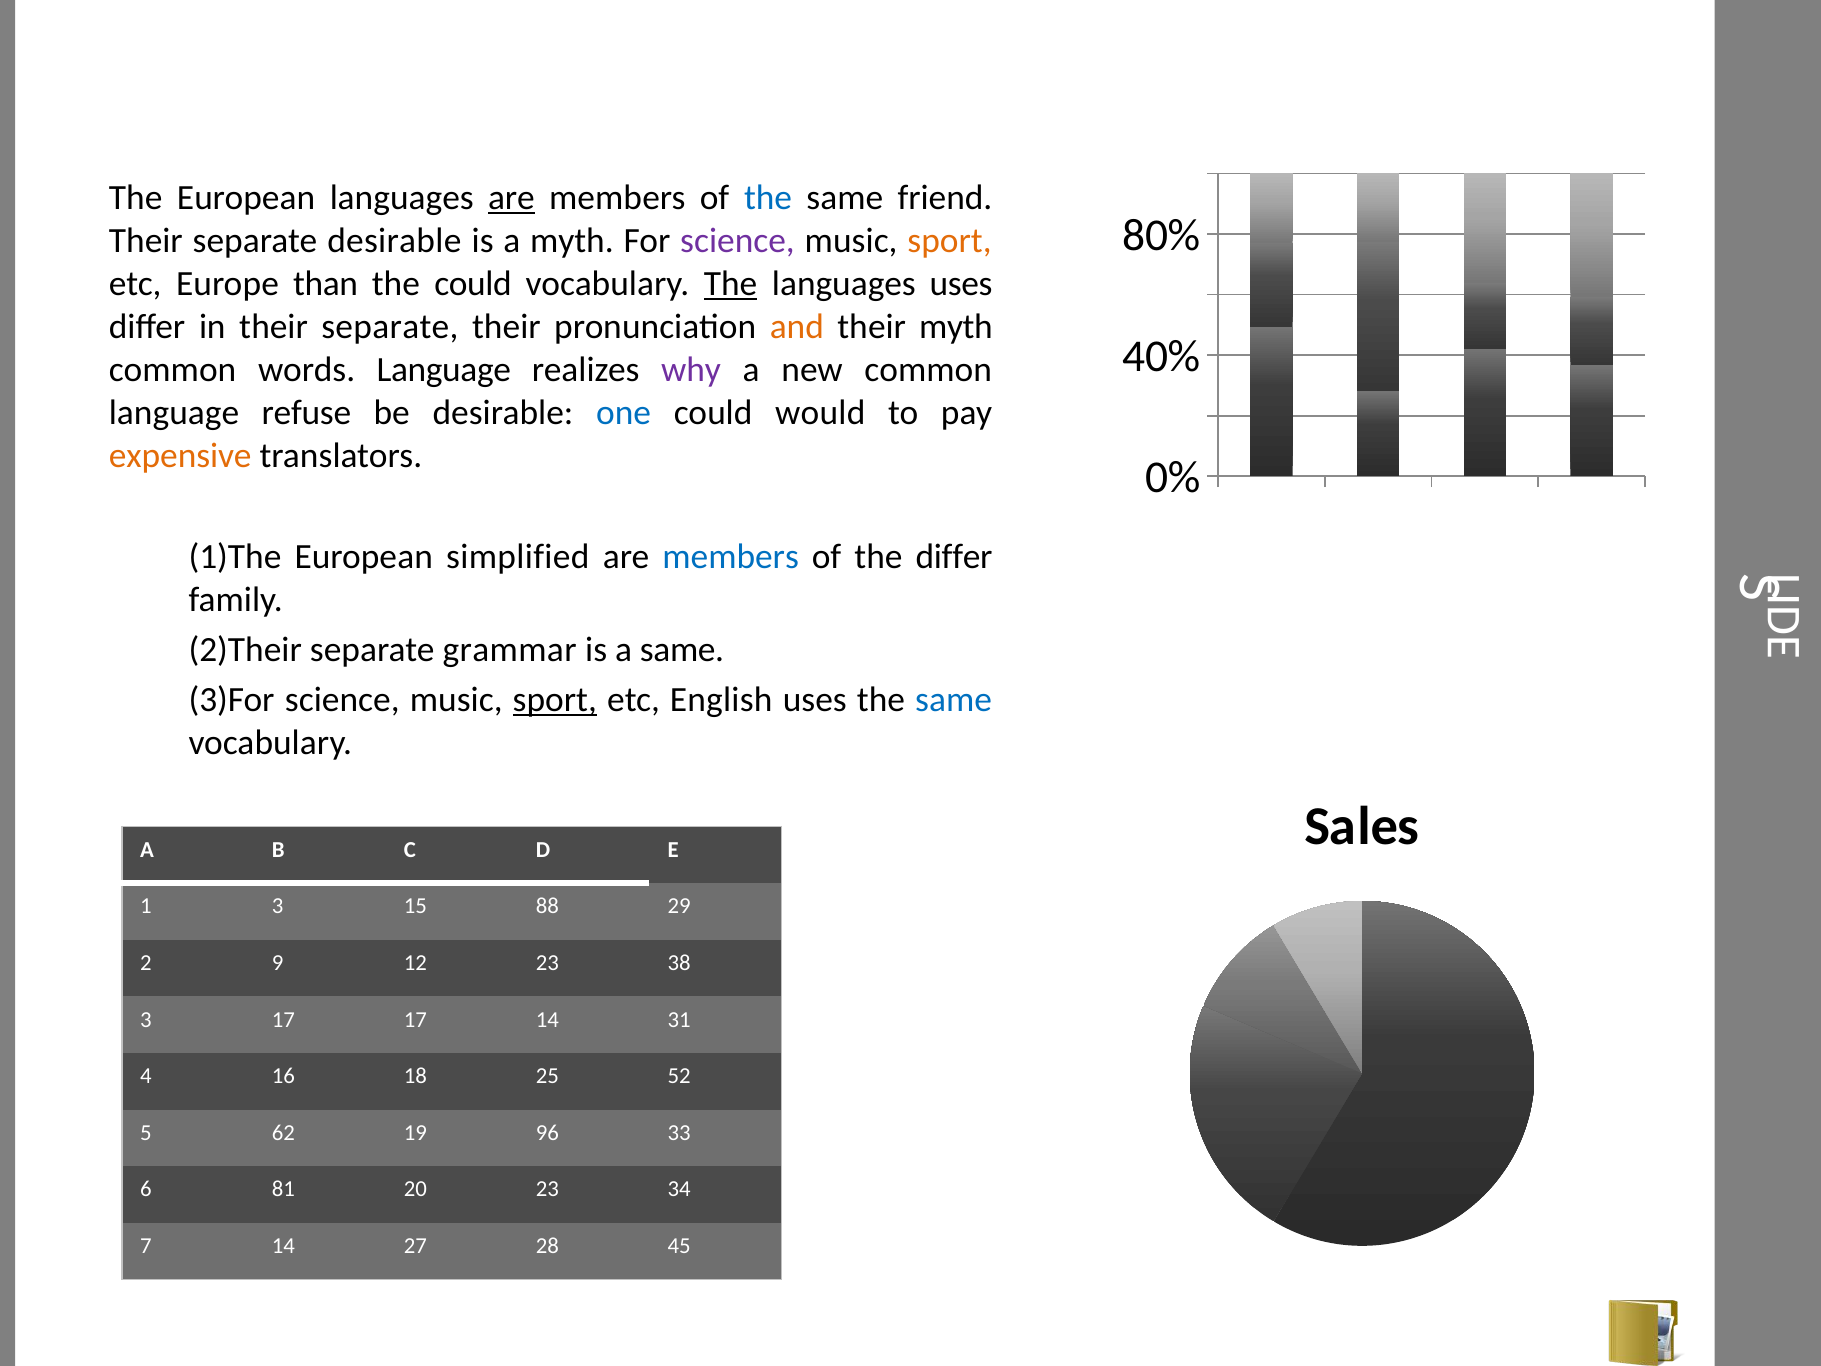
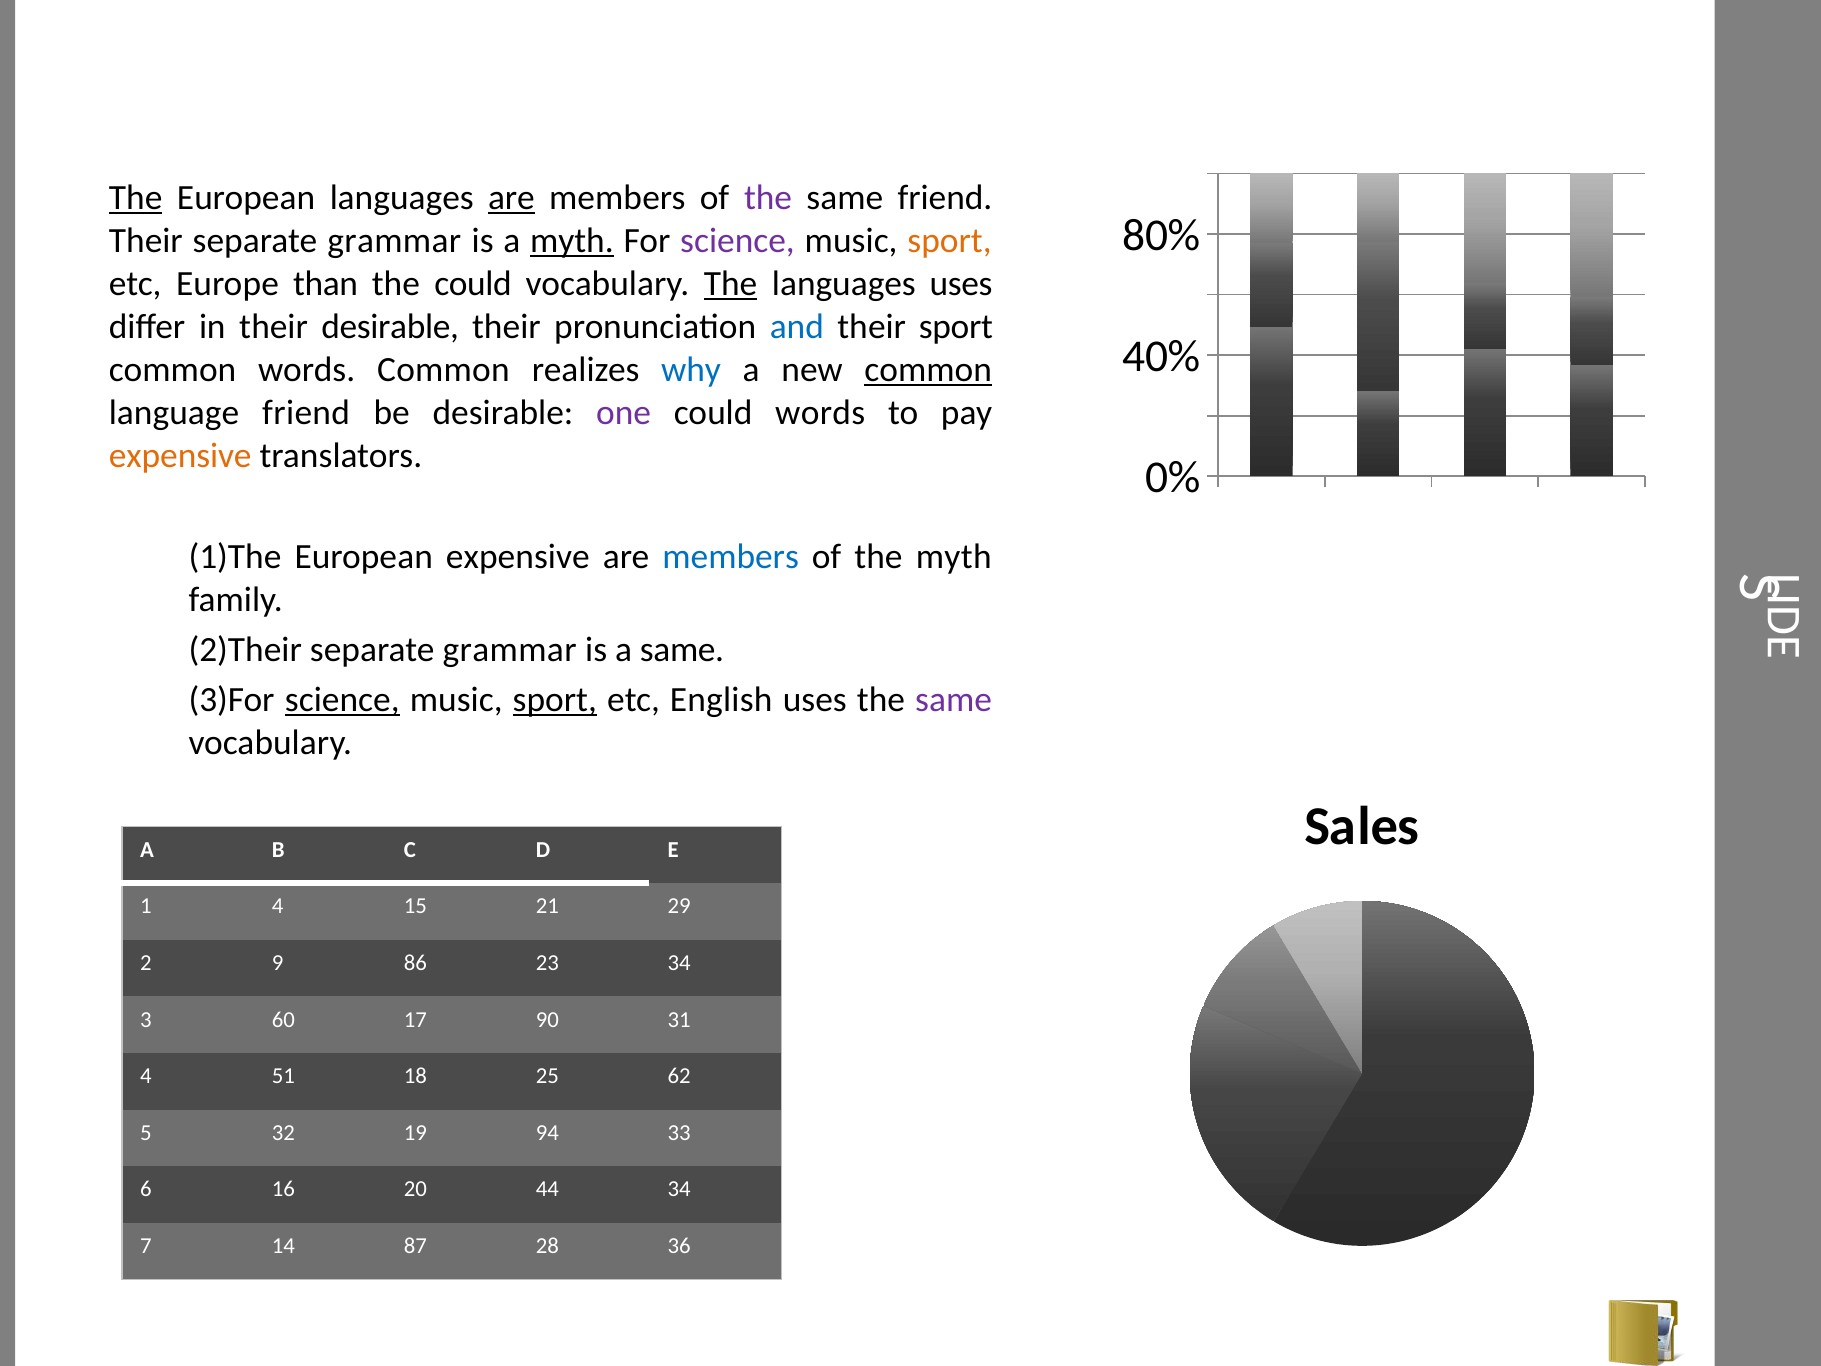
The at (136, 198) underline: none -> present
the at (768, 198) colour: blue -> purple
Their separate desirable: desirable -> grammar
myth at (572, 241) underline: none -> present
in their separate: separate -> desirable
and colour: orange -> blue
their myth: myth -> sport
words Language: Language -> Common
why colour: purple -> blue
common at (928, 370) underline: none -> present
language refuse: refuse -> friend
one colour: blue -> purple
could would: would -> words
European simplified: simplified -> expensive
the differ: differ -> myth
science at (342, 700) underline: none -> present
same at (954, 700) colour: blue -> purple
1 3: 3 -> 4
88: 88 -> 21
12: 12 -> 86
23 38: 38 -> 34
3 17: 17 -> 60
17 14: 14 -> 90
16: 16 -> 51
52: 52 -> 62
62: 62 -> 32
96: 96 -> 94
81: 81 -> 16
20 23: 23 -> 44
27: 27 -> 87
45: 45 -> 36
